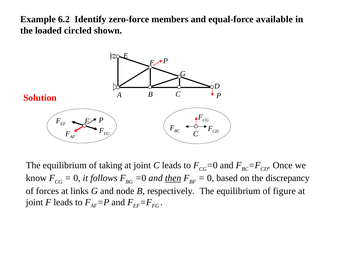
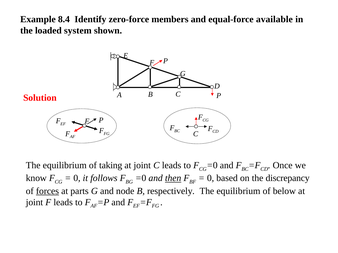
6.2: 6.2 -> 8.4
circled: circled -> system
forces underline: none -> present
links: links -> parts
figure: figure -> below
